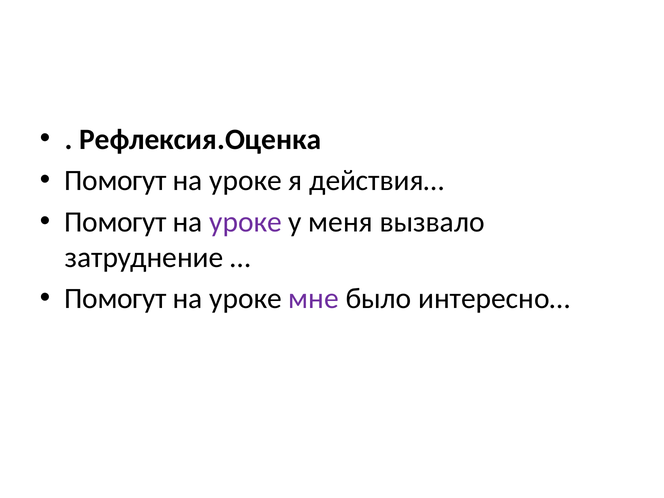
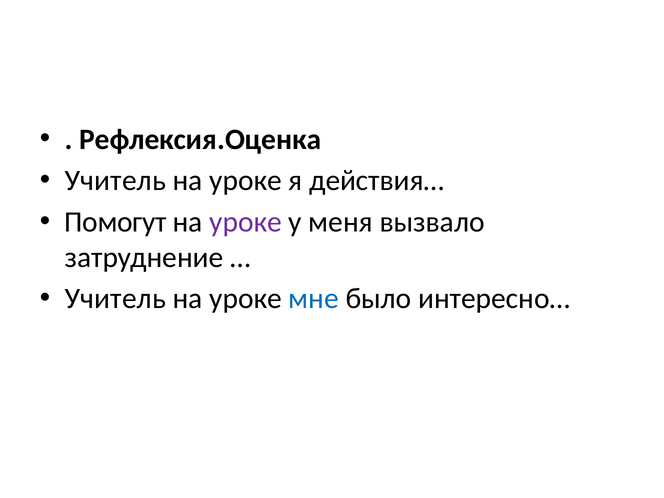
Помогут at (116, 181): Помогут -> Учитель
Помогут at (116, 299): Помогут -> Учитель
мне colour: purple -> blue
